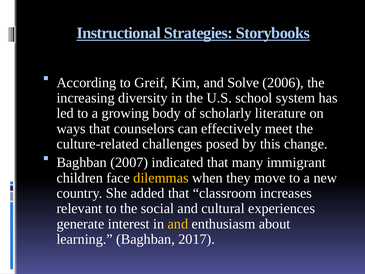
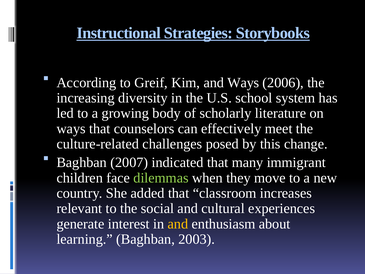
and Solve: Solve -> Ways
dilemmas colour: yellow -> light green
2017: 2017 -> 2003
